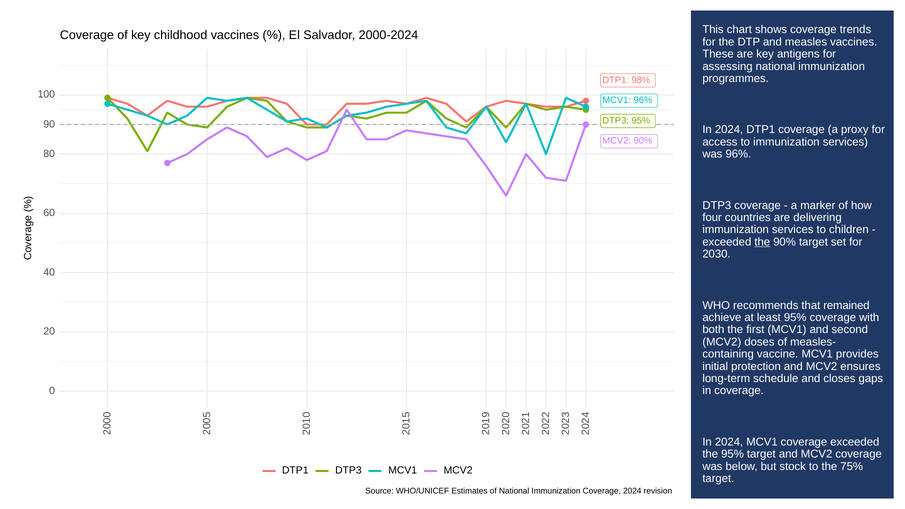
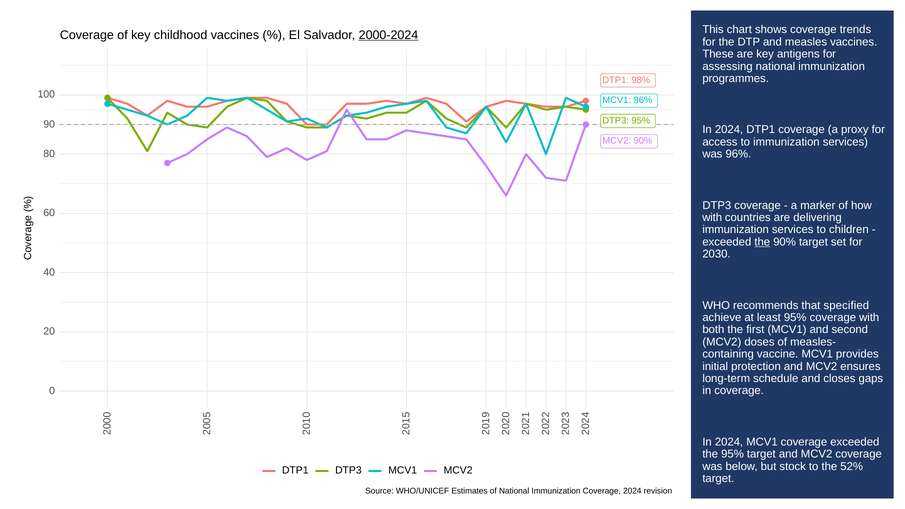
2000-2024 underline: none -> present
four at (712, 218): four -> with
that remained: remained -> specified
75%: 75% -> 52%
